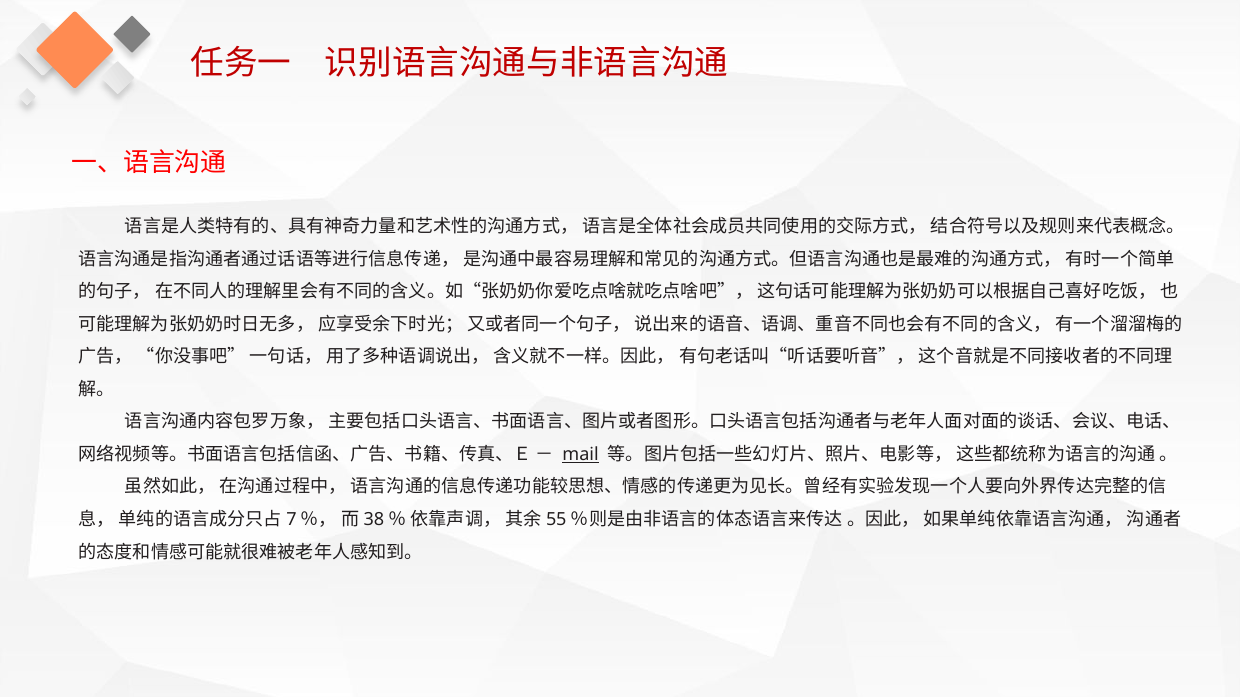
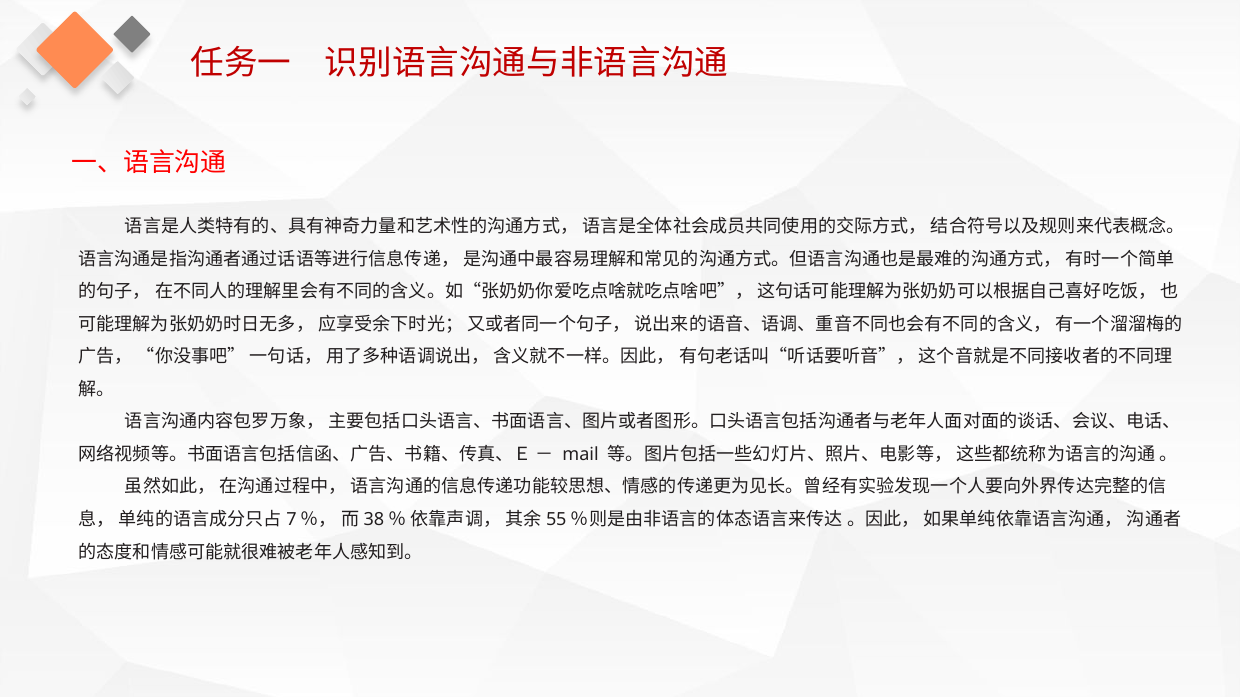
mail underline: present -> none
